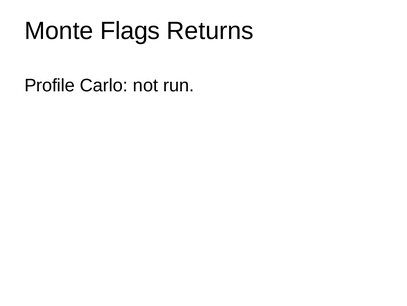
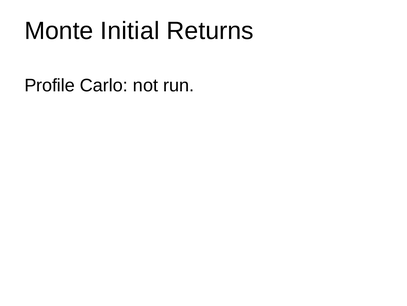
Flags: Flags -> Initial
